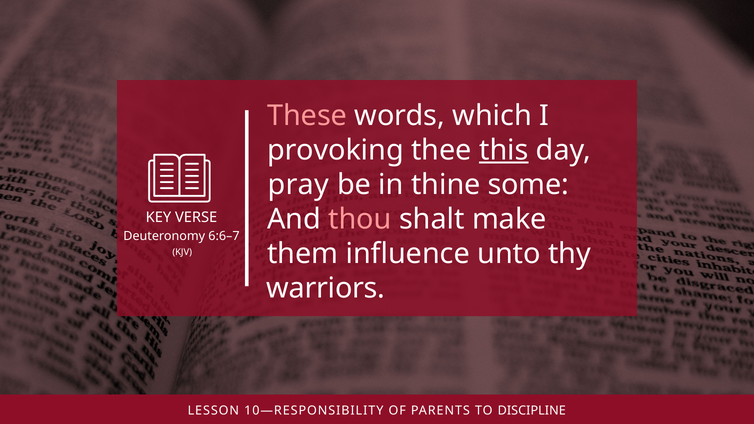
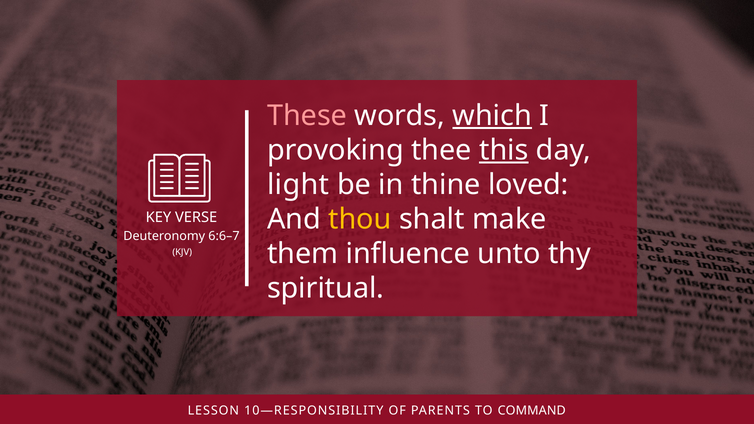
which underline: none -> present
pray: pray -> light
some: some -> loved
thou colour: pink -> yellow
warriors: warriors -> spiritual
DISCIPLINE: DISCIPLINE -> COMMAND
